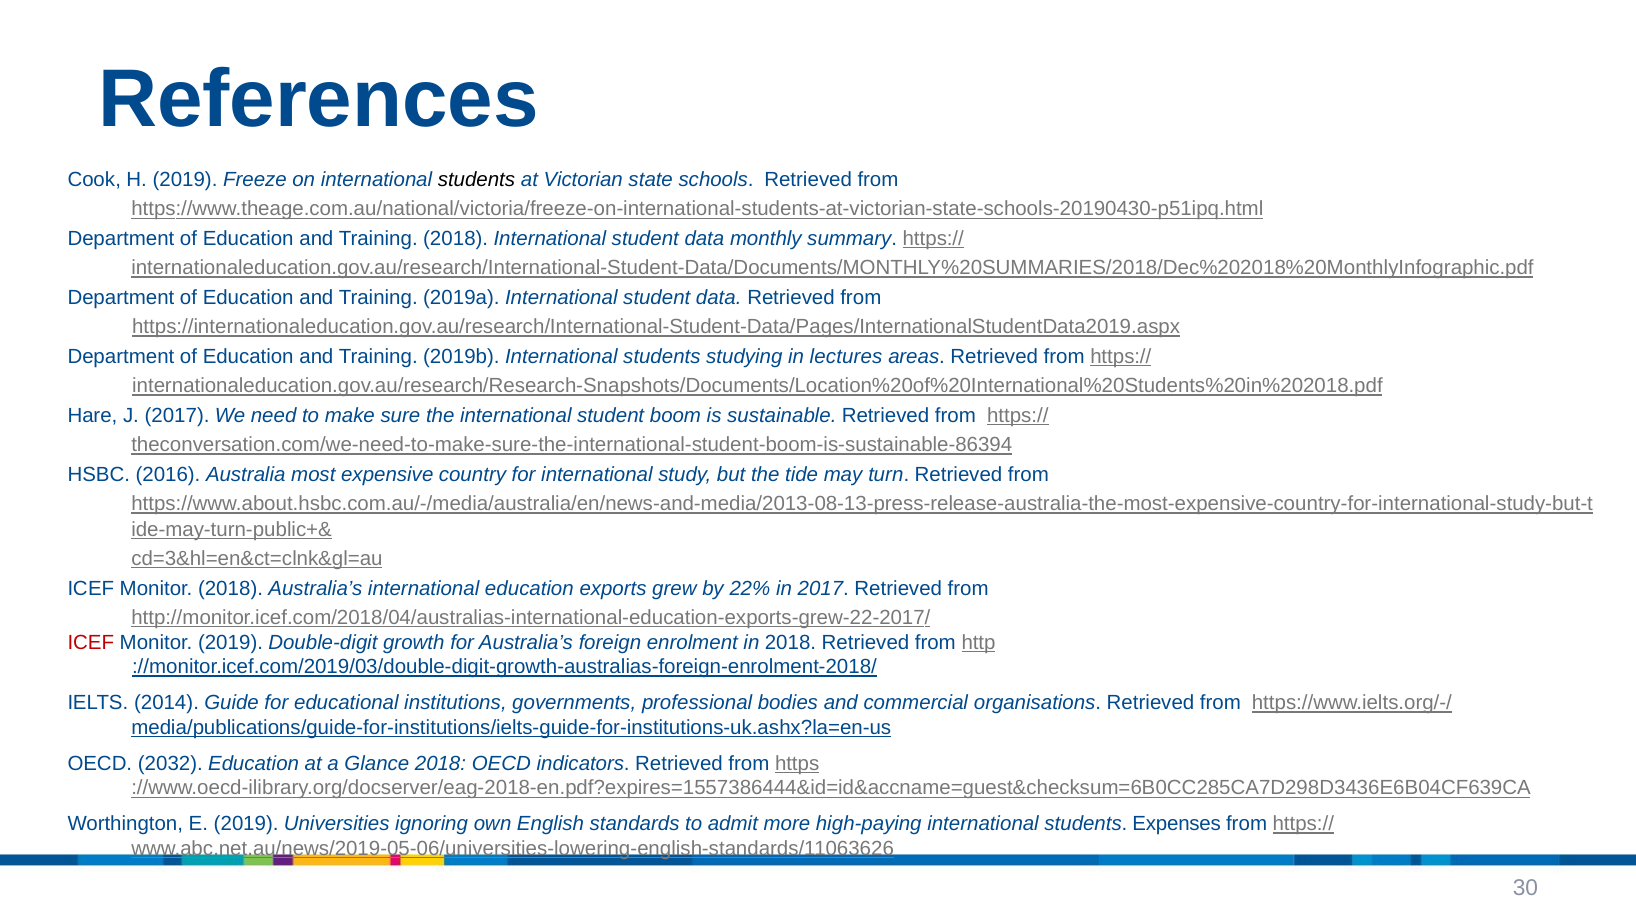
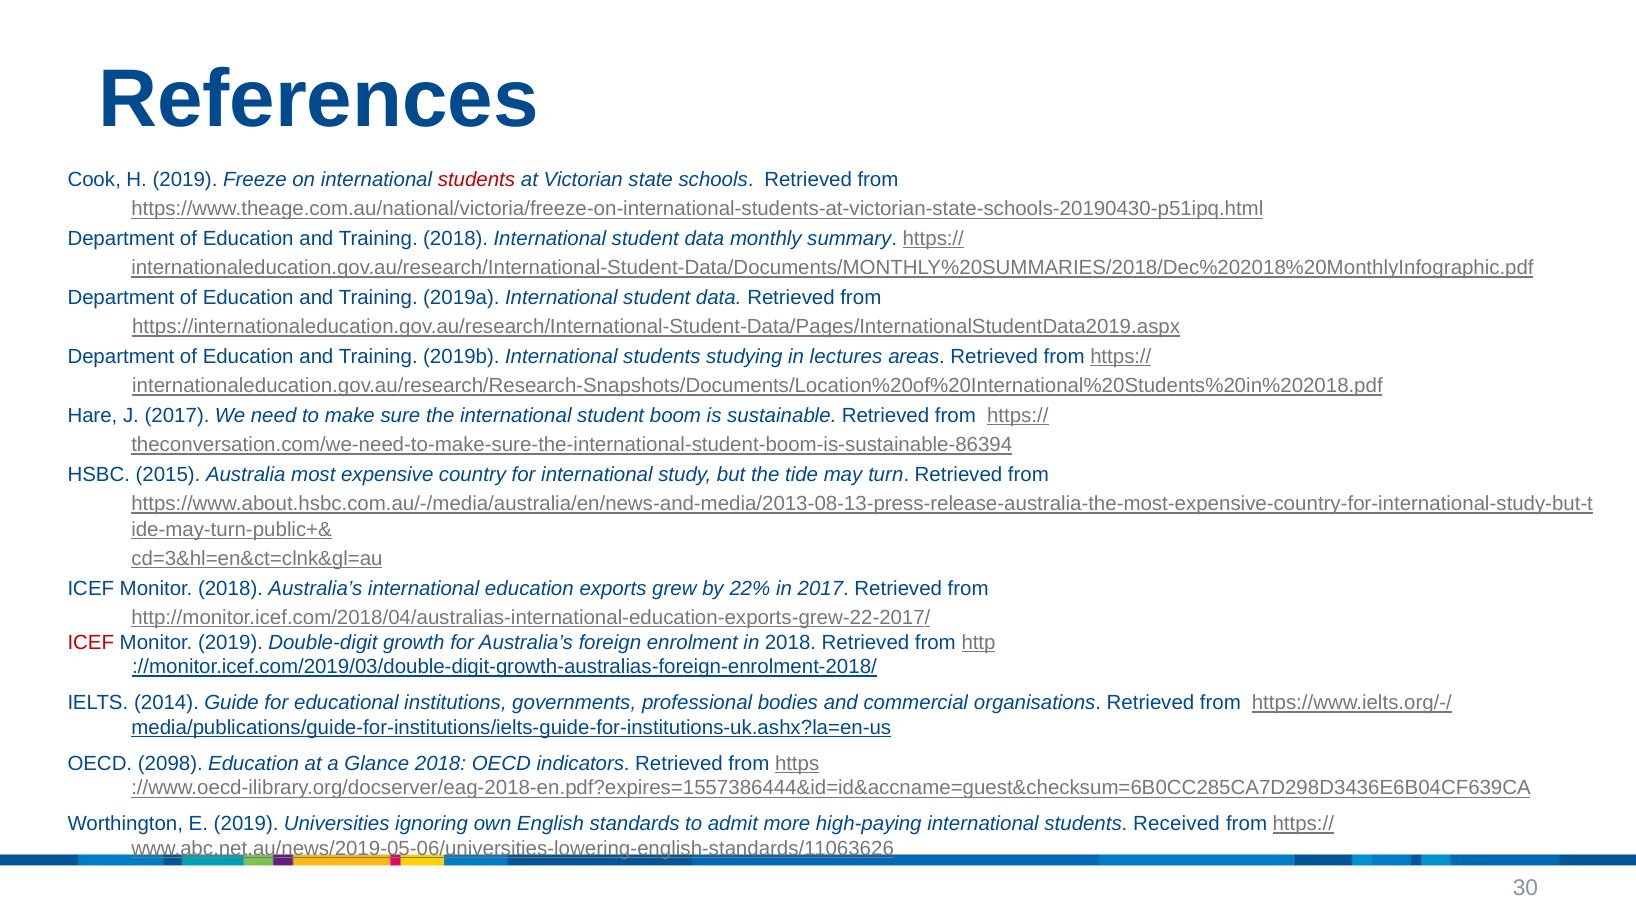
students at (476, 180) colour: black -> red
2016: 2016 -> 2015
2032: 2032 -> 2098
Expenses: Expenses -> Received
